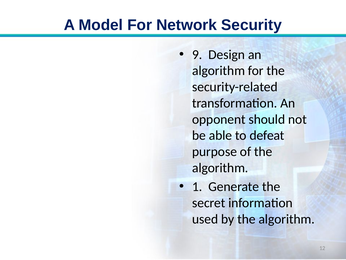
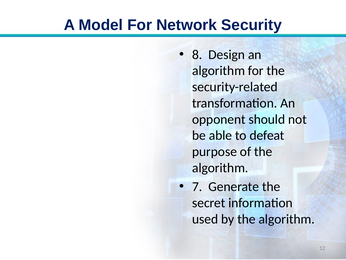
9: 9 -> 8
1: 1 -> 7
